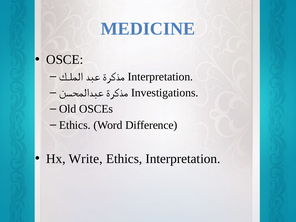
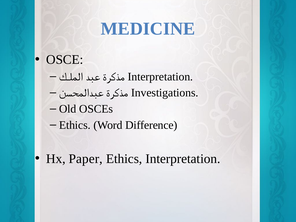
Write: Write -> Paper
